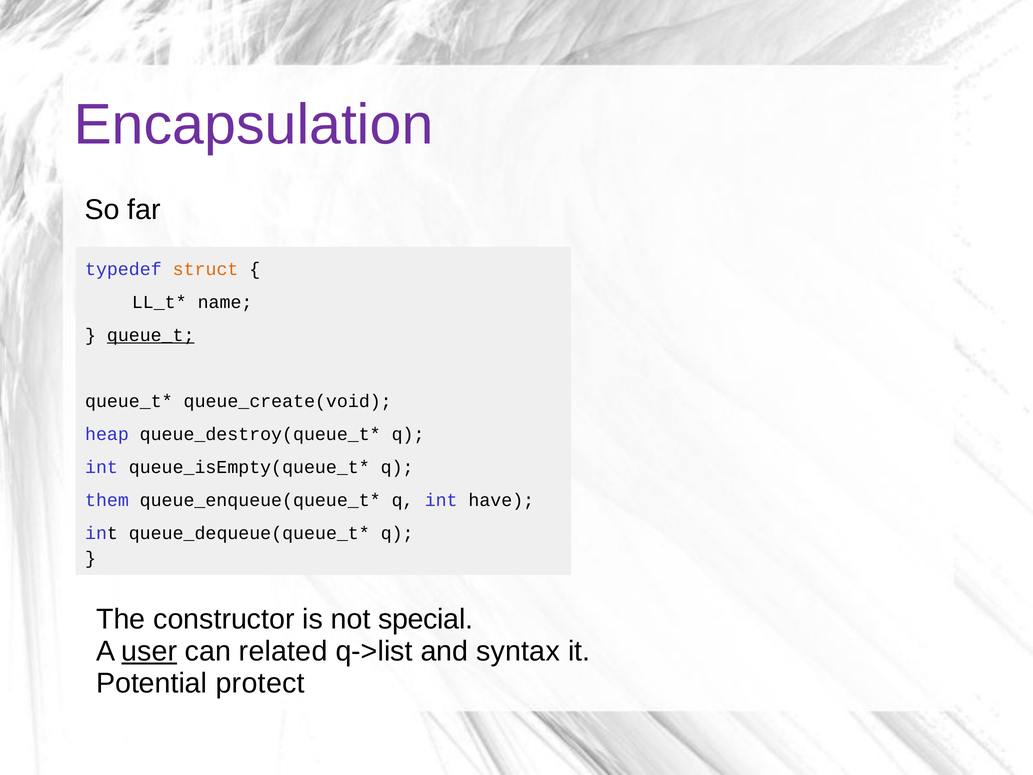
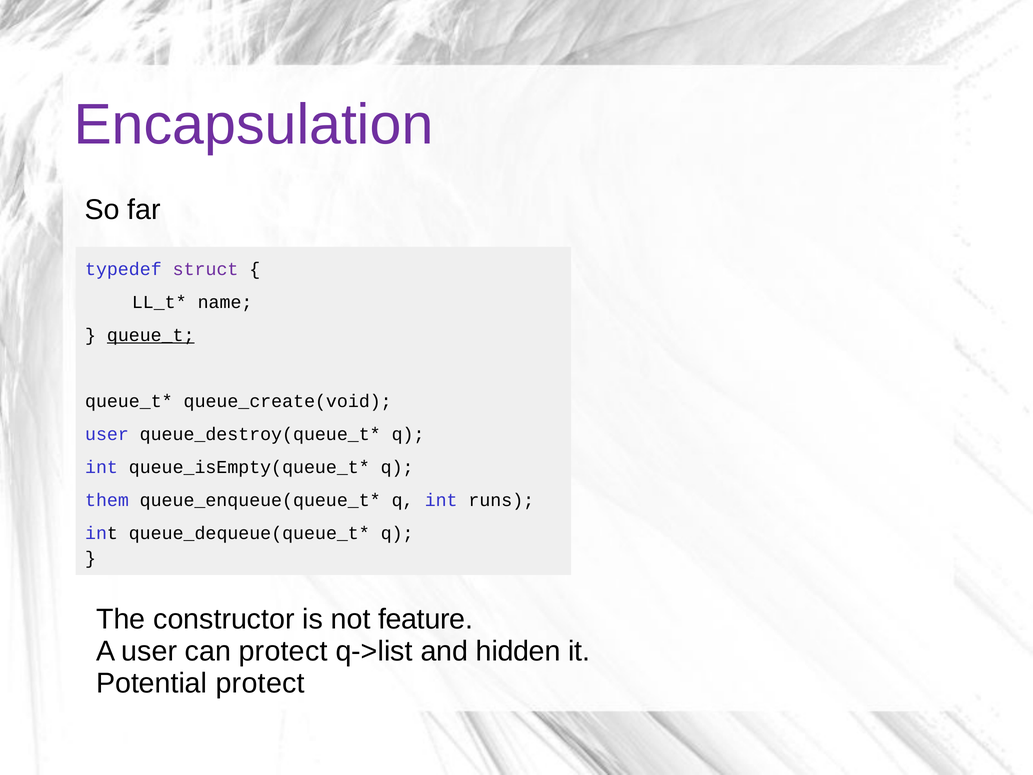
struct colour: orange -> purple
heap at (107, 434): heap -> user
have: have -> runs
special: special -> feature
user at (149, 651) underline: present -> none
can related: related -> protect
syntax: syntax -> hidden
